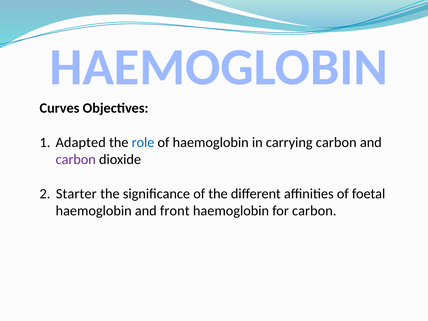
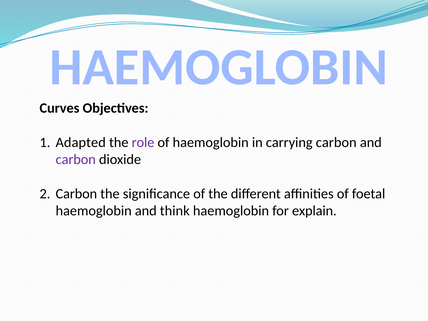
role colour: blue -> purple
2 Starter: Starter -> Carbon
front: front -> think
for carbon: carbon -> explain
